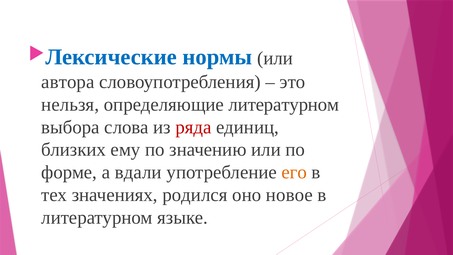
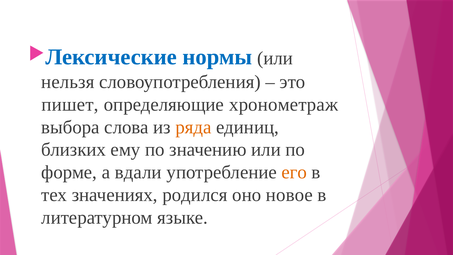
автора: автора -> нельзя
нельзя: нельзя -> пишет
определяющие литературном: литературном -> хронометраж
ряда colour: red -> orange
